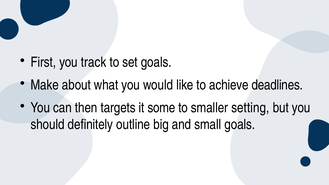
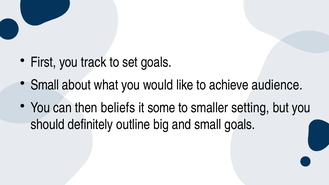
Make at (45, 85): Make -> Small
deadlines: deadlines -> audience
targets: targets -> beliefs
